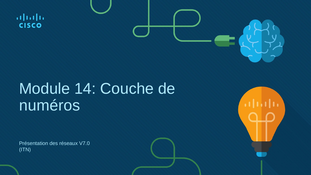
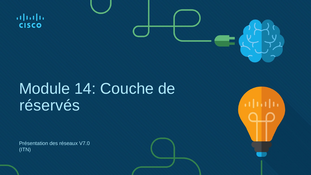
numéros: numéros -> réservés
